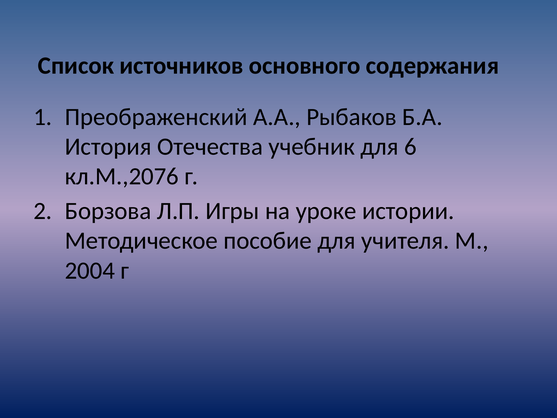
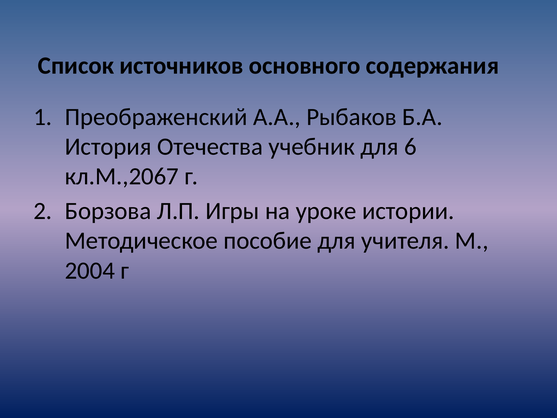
кл.М.,2076: кл.М.,2076 -> кл.М.,2067
